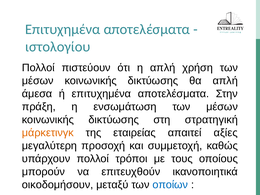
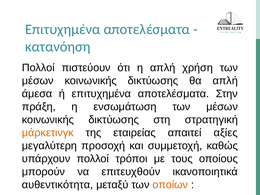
ιστολογίου: ιστολογίου -> κατανόηση
οικοδομήσουν: οικοδομήσουν -> αυθεντικότητα
οποίων colour: blue -> orange
